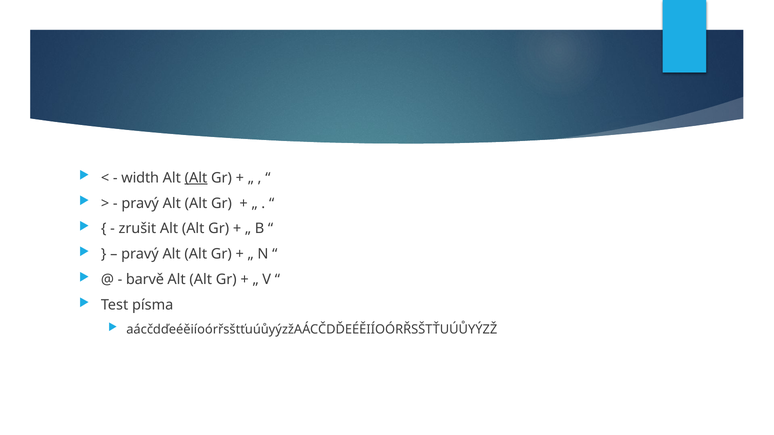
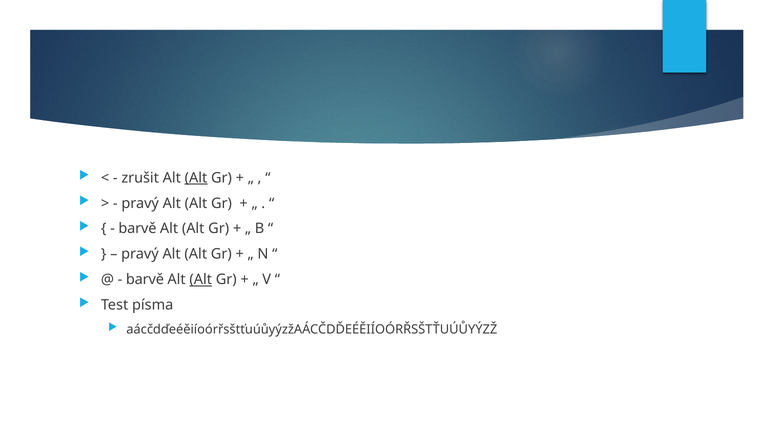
width: width -> zrušit
zrušit at (137, 229): zrušit -> barvě
Alt at (201, 280) underline: none -> present
